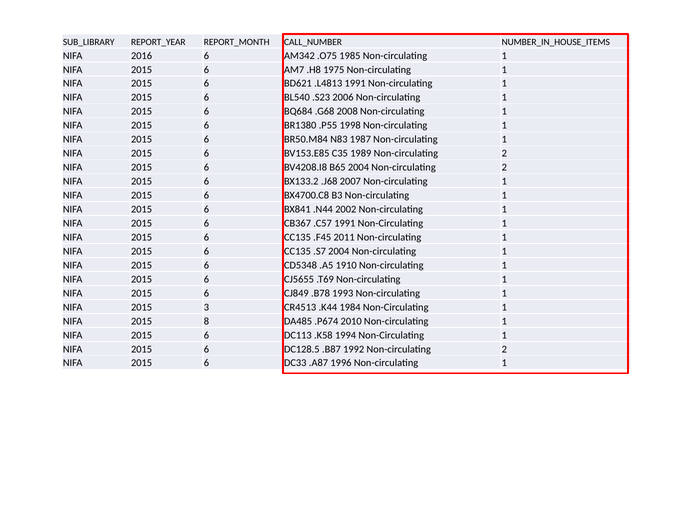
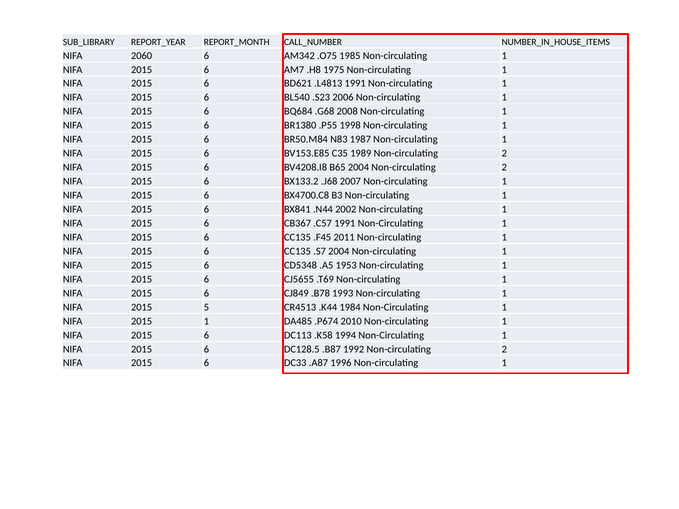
2016: 2016 -> 2060
1910: 1910 -> 1953
3: 3 -> 5
2015 8: 8 -> 1
